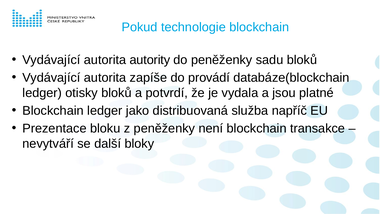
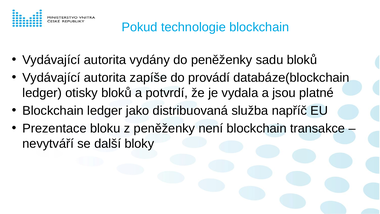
autority: autority -> vydány
